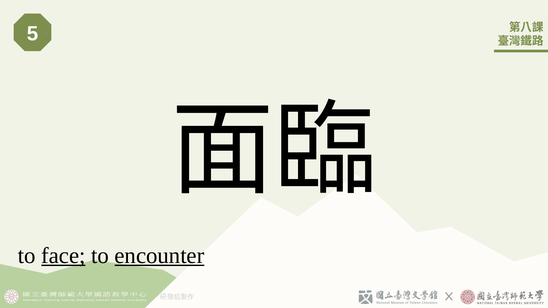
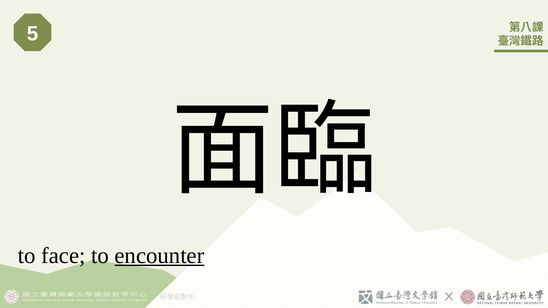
face underline: present -> none
